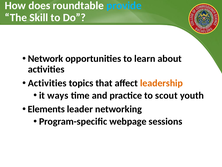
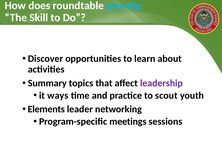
Network: Network -> Discover
Activities at (47, 83): Activities -> Summary
leadership colour: orange -> purple
webpage: webpage -> meetings
